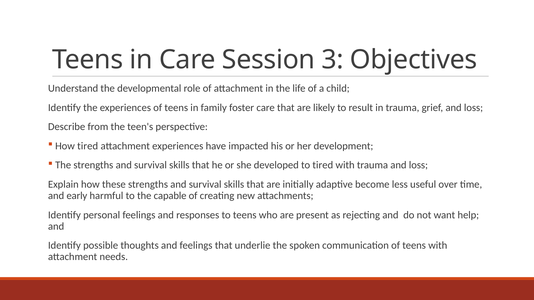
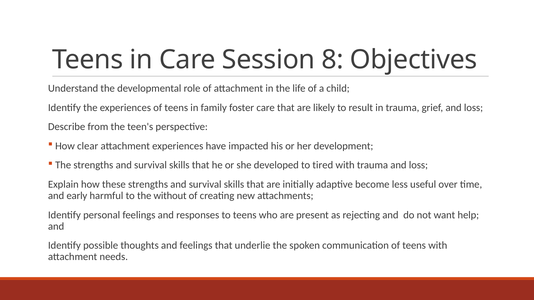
3: 3 -> 8
How tired: tired -> clear
capable: capable -> without
